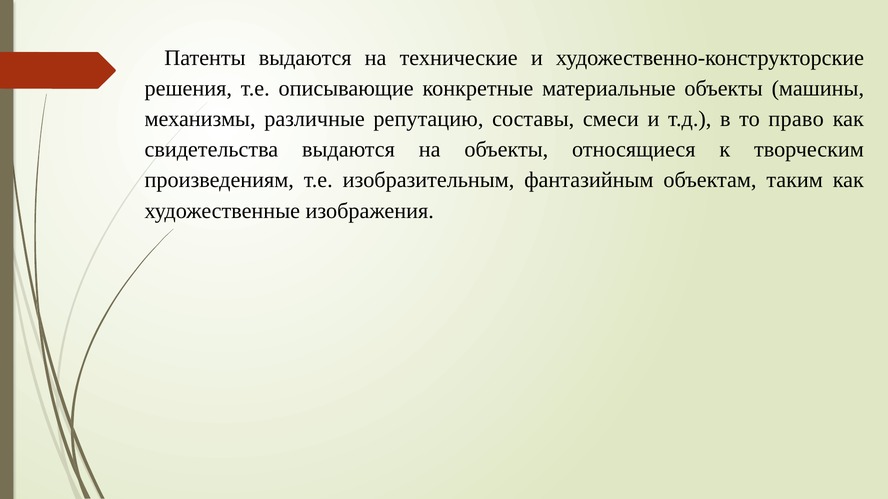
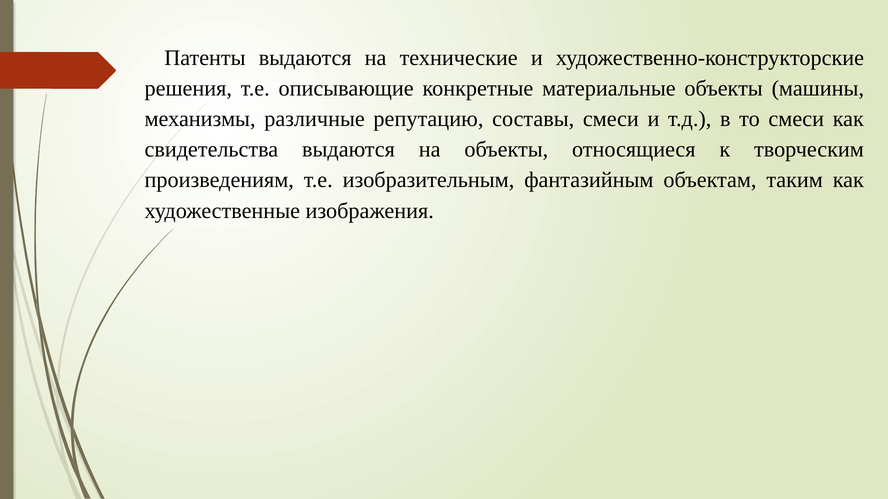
то право: право -> смеси
